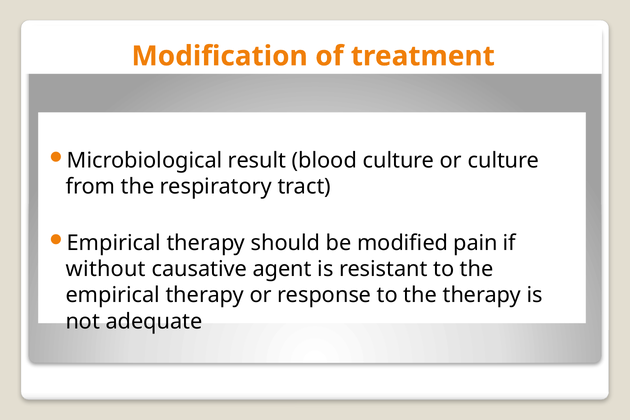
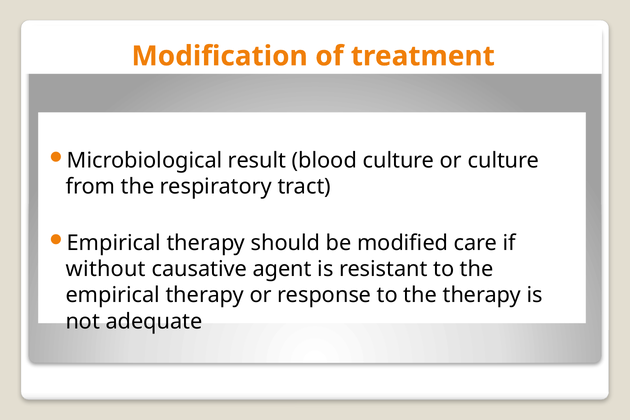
pain: pain -> care
